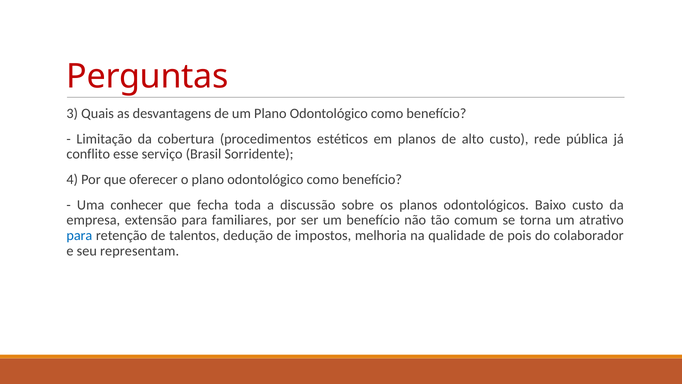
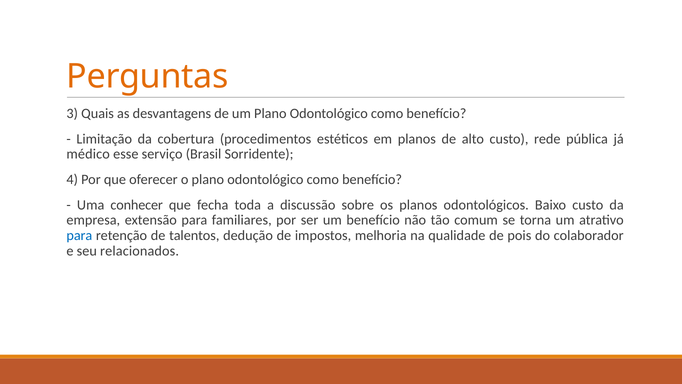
Perguntas colour: red -> orange
conflito: conflito -> médico
representam: representam -> relacionados
